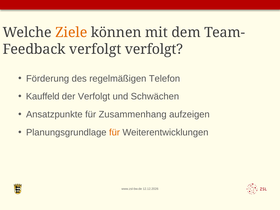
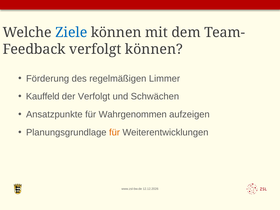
Ziele colour: orange -> blue
verfolgt verfolgt: verfolgt -> können
Telefon: Telefon -> Limmer
Zusammenhang: Zusammenhang -> Wahrgenommen
